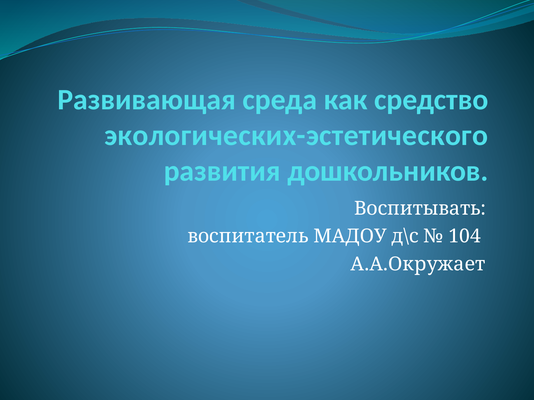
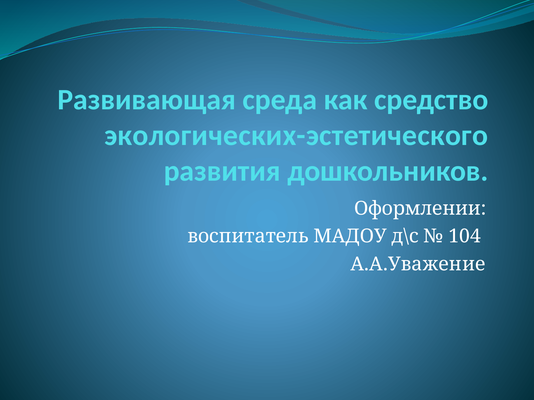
Воспитывать: Воспитывать -> Оформлении
А.А.Окружает: А.А.Окружает -> А.А.Уважение
